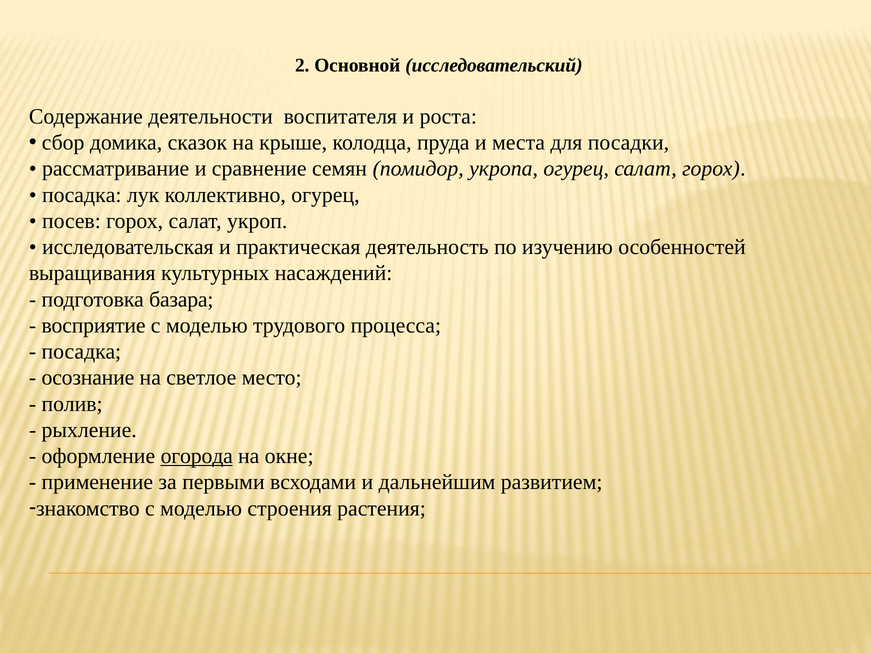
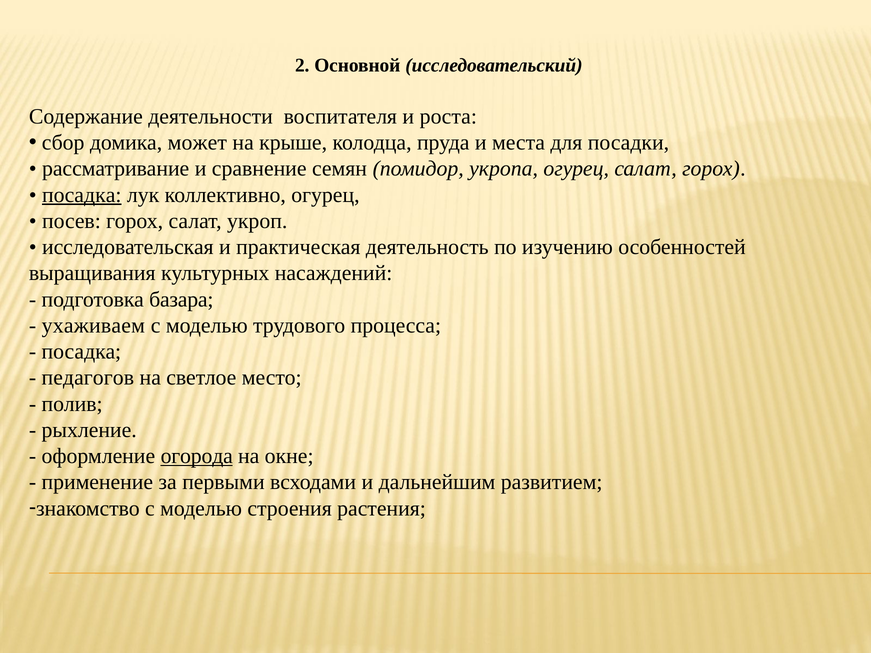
сказок: сказок -> может
посадка at (82, 195) underline: none -> present
восприятие: восприятие -> ухаживаем
осознание: осознание -> педагогов
